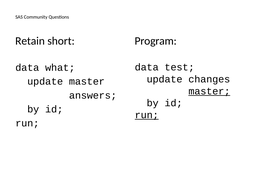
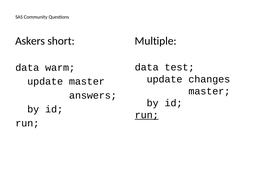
Program: Program -> Multiple
Retain: Retain -> Askers
what: what -> warm
master at (209, 91) underline: present -> none
